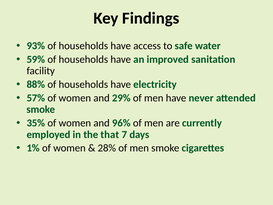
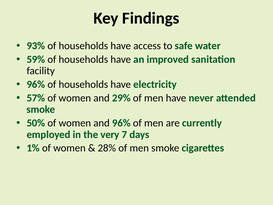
88% at (36, 84): 88% -> 96%
35%: 35% -> 50%
that: that -> very
